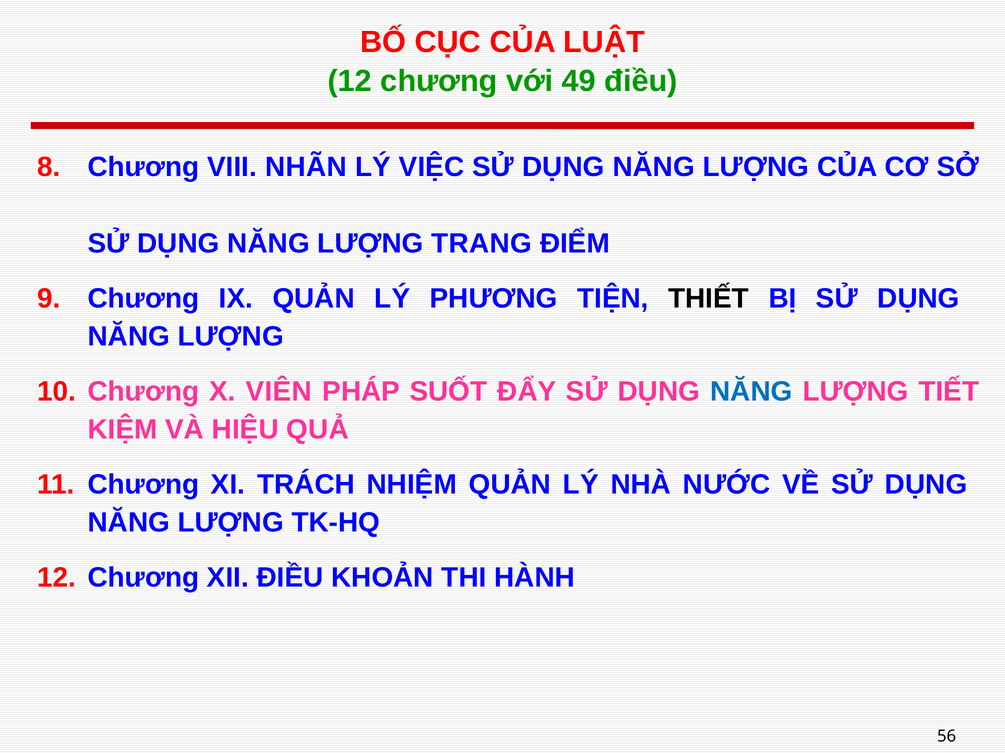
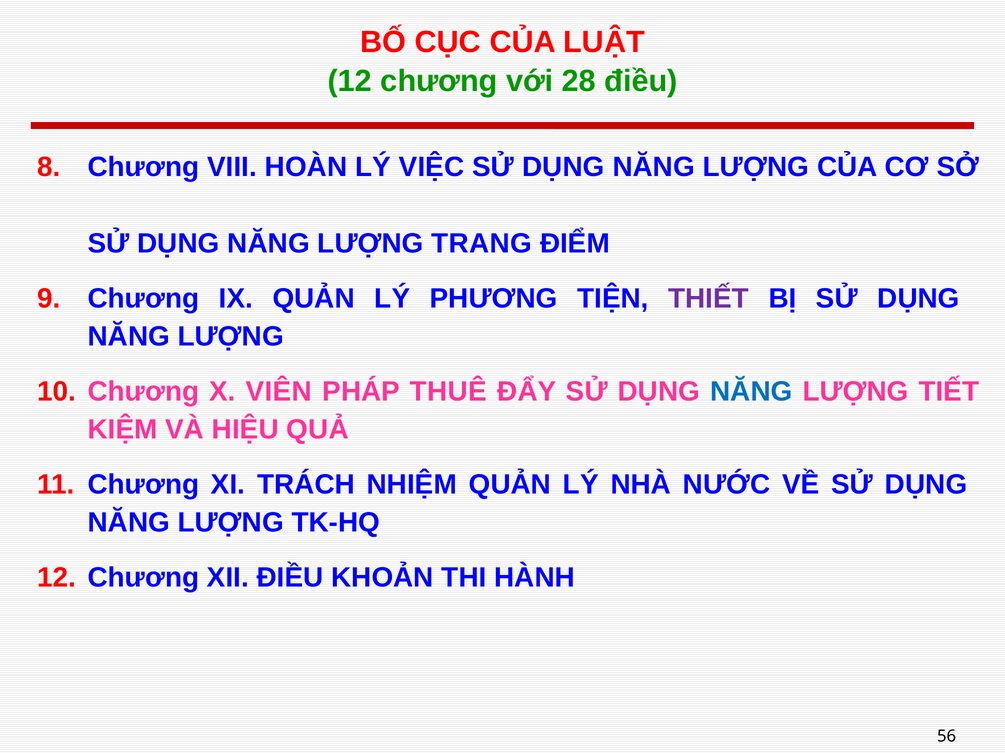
49: 49 -> 28
NHÃN: NHÃN -> HOÀN
THIẾT colour: black -> purple
SUỐT: SUỐT -> THUÊ
